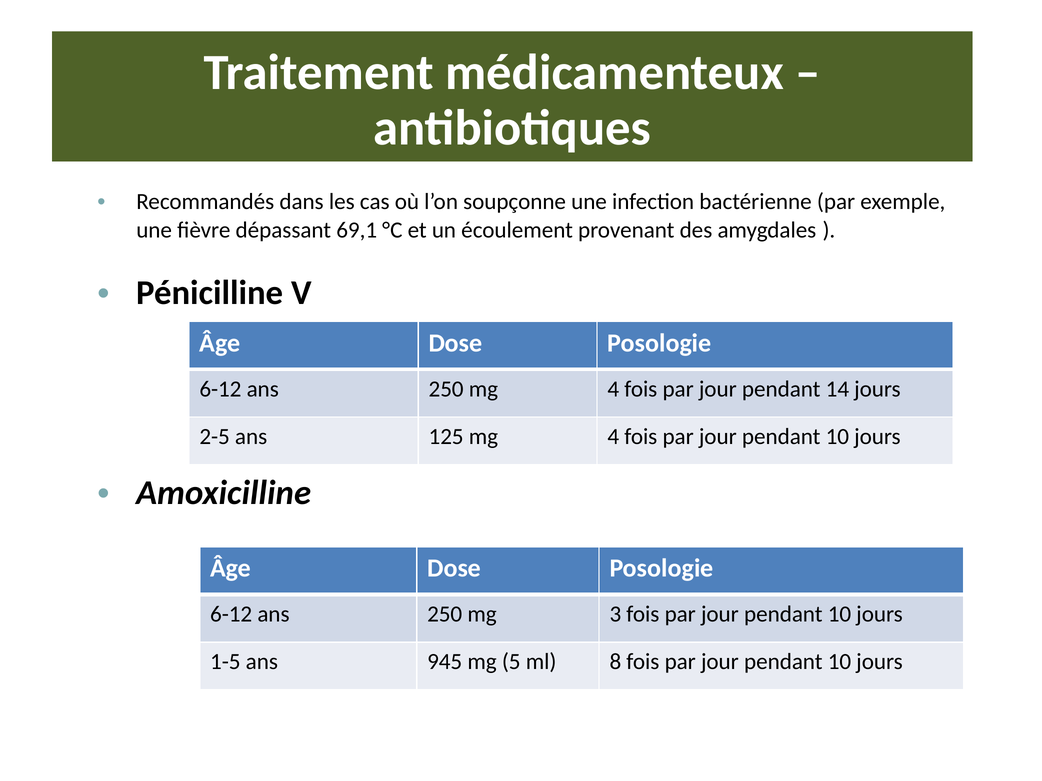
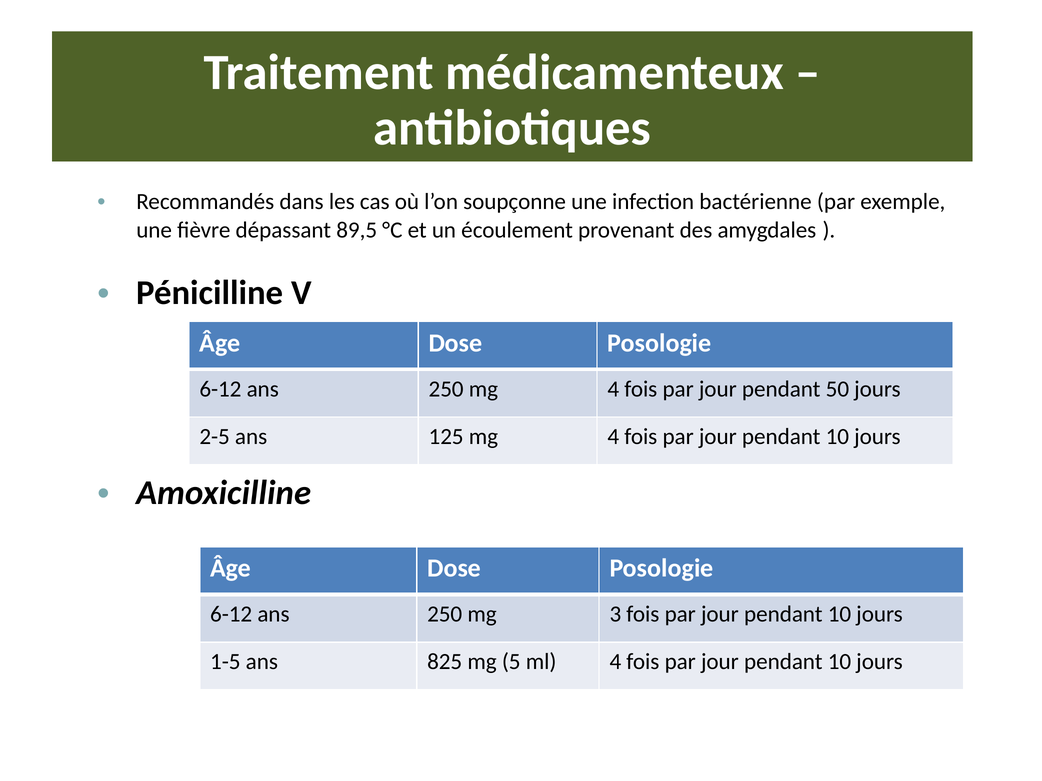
69,1: 69,1 -> 89,5
14: 14 -> 50
945: 945 -> 825
ml 8: 8 -> 4
